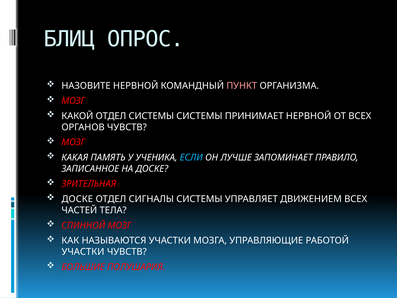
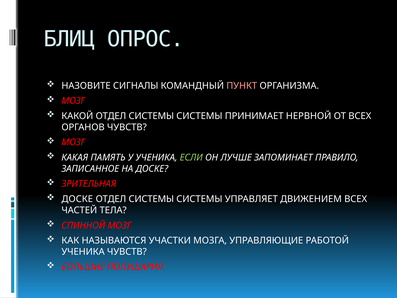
НАЗОВИТЕ НЕРВНОЙ: НЕРВНОЙ -> СИГНАЛЫ
ЕСЛИ colour: light blue -> light green
СИГНАЛЫ at (151, 199): СИГНАЛЫ -> СИСТЕМЫ
УЧАСТКИ at (83, 252): УЧАСТКИ -> УЧЕНИКА
